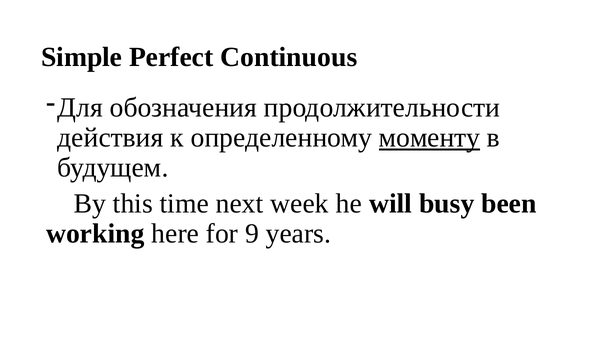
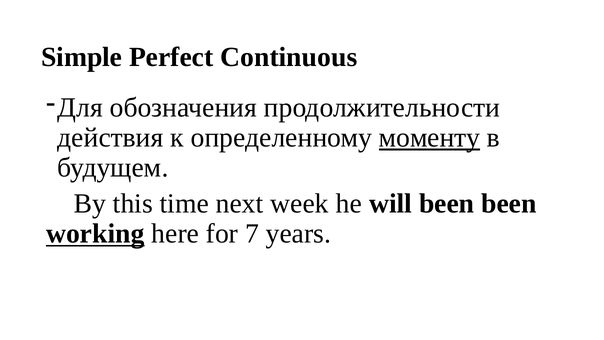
will busy: busy -> been
working underline: none -> present
9: 9 -> 7
